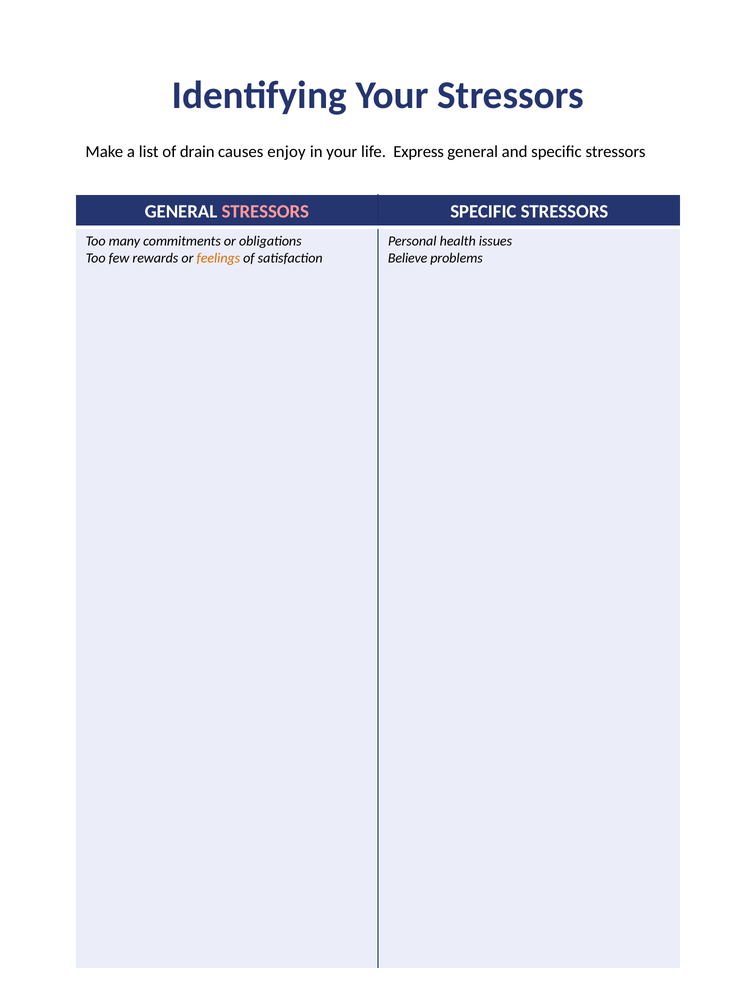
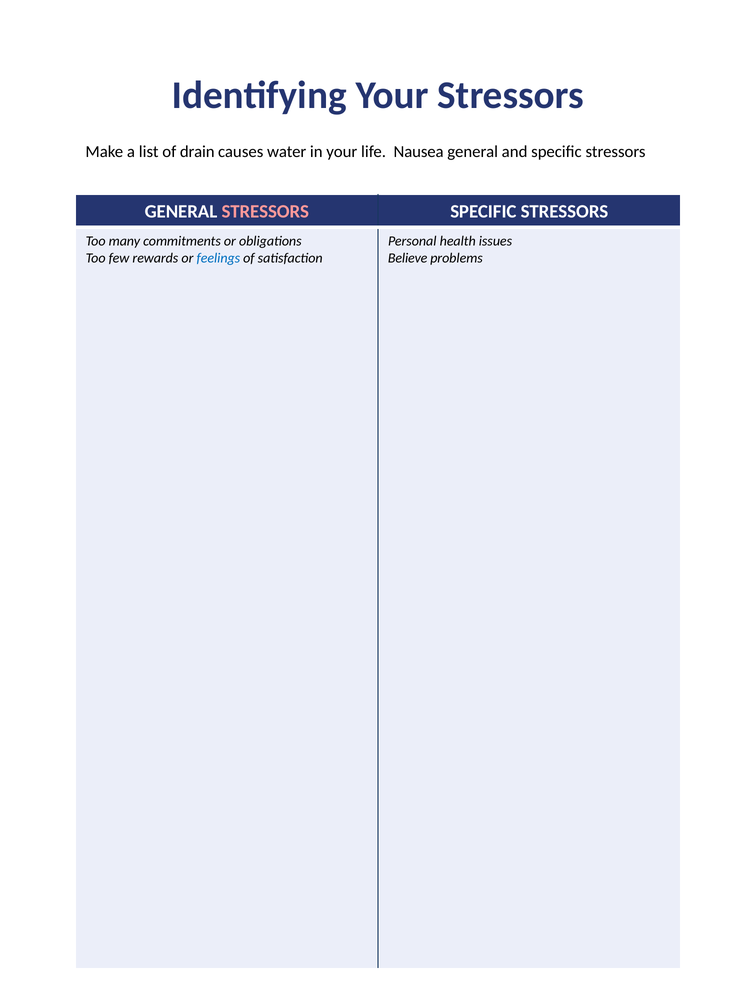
enjoy: enjoy -> water
Express: Express -> Nausea
feelings colour: orange -> blue
